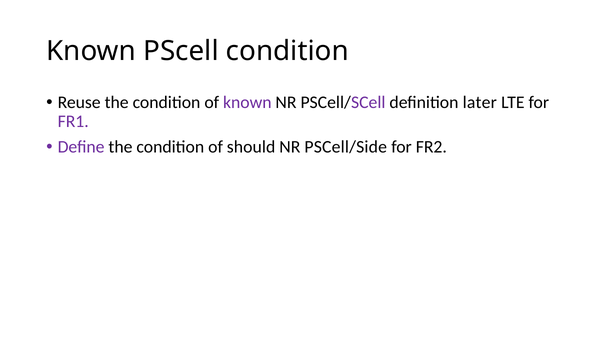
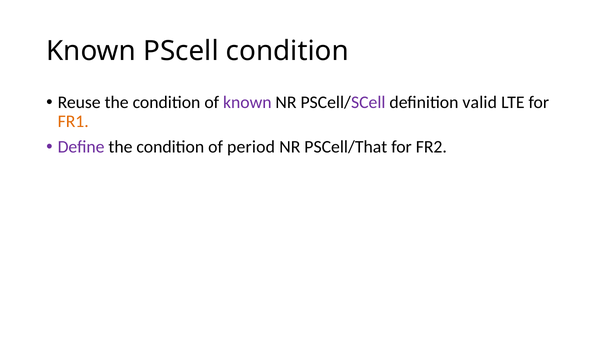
later: later -> valid
FR1 colour: purple -> orange
should: should -> period
PSCell/Side: PSCell/Side -> PSCell/That
